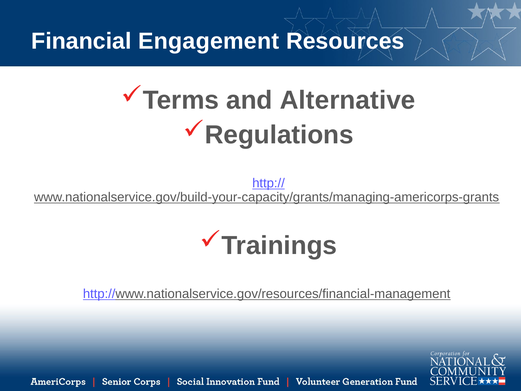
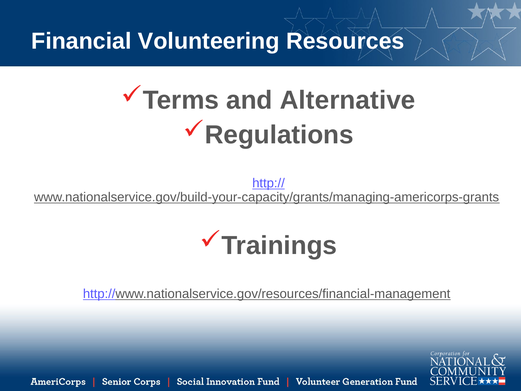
Engagement: Engagement -> Volunteering
